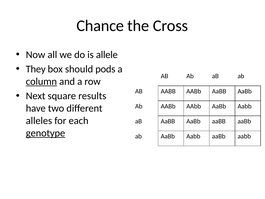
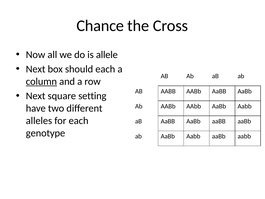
They at (36, 69): They -> Next
should pods: pods -> each
results: results -> setting
genotype underline: present -> none
